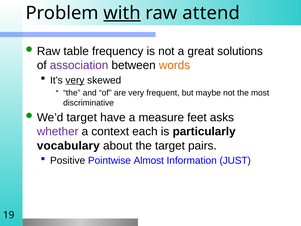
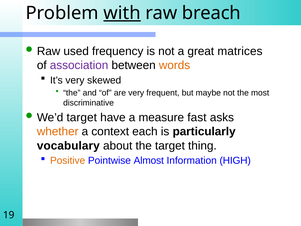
attend: attend -> breach
table: table -> used
solutions: solutions -> matrices
very at (75, 80) underline: present -> none
feet: feet -> fast
whether colour: purple -> orange
pairs: pairs -> thing
Positive colour: black -> orange
JUST: JUST -> HIGH
